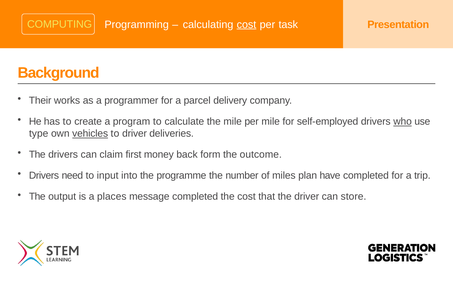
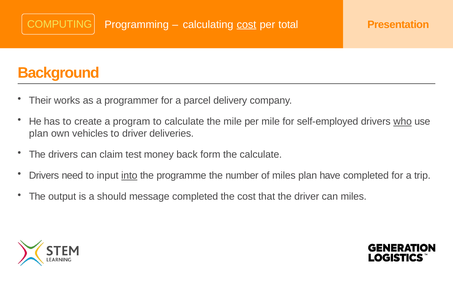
task: task -> total
type at (39, 134): type -> plan
vehicles underline: present -> none
first: first -> test
the outcome: outcome -> calculate
into underline: none -> present
places: places -> should
can store: store -> miles
